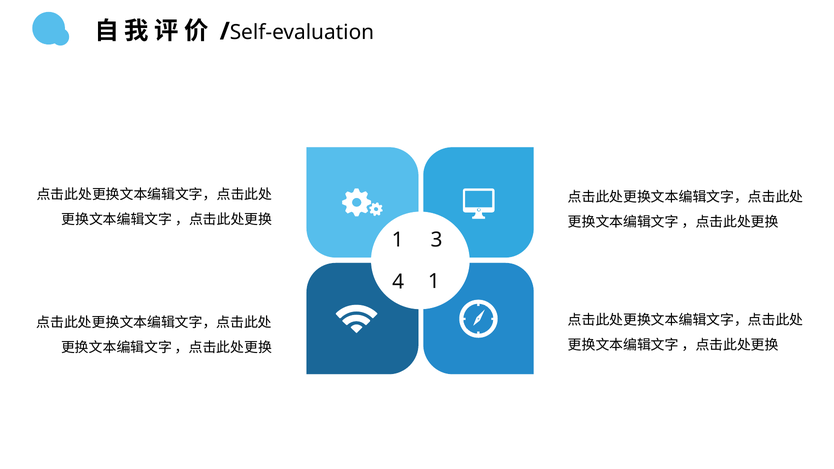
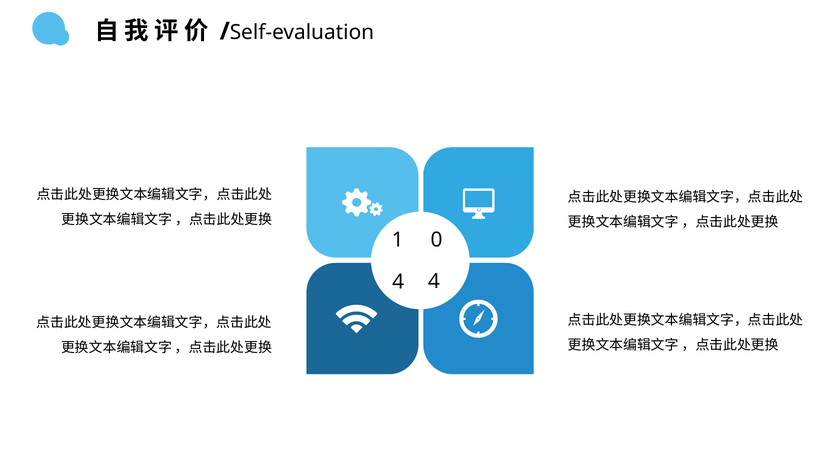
3: 3 -> 0
4 1: 1 -> 4
